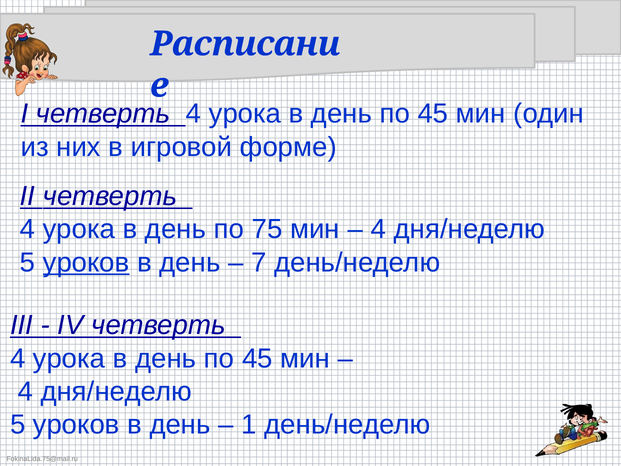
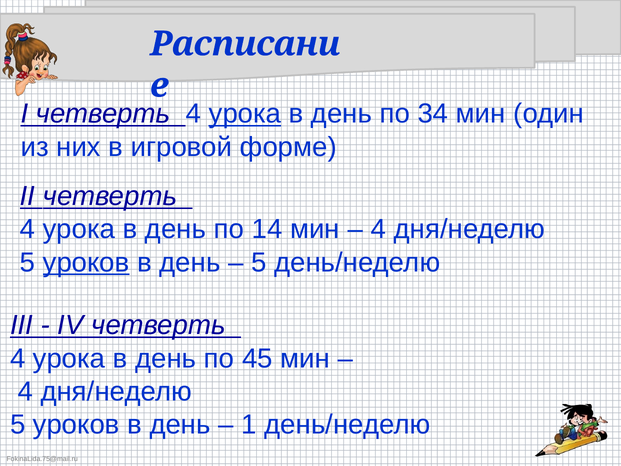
урока at (245, 114) underline: none -> present
45 at (433, 114): 45 -> 34
75: 75 -> 14
7 at (259, 262): 7 -> 5
